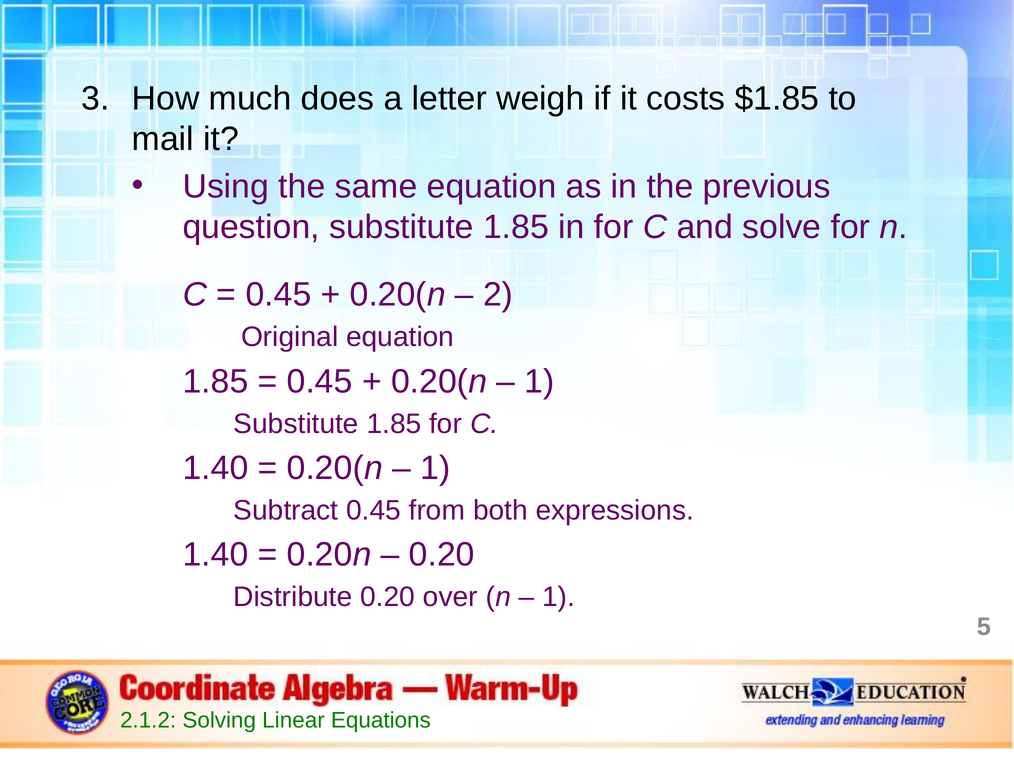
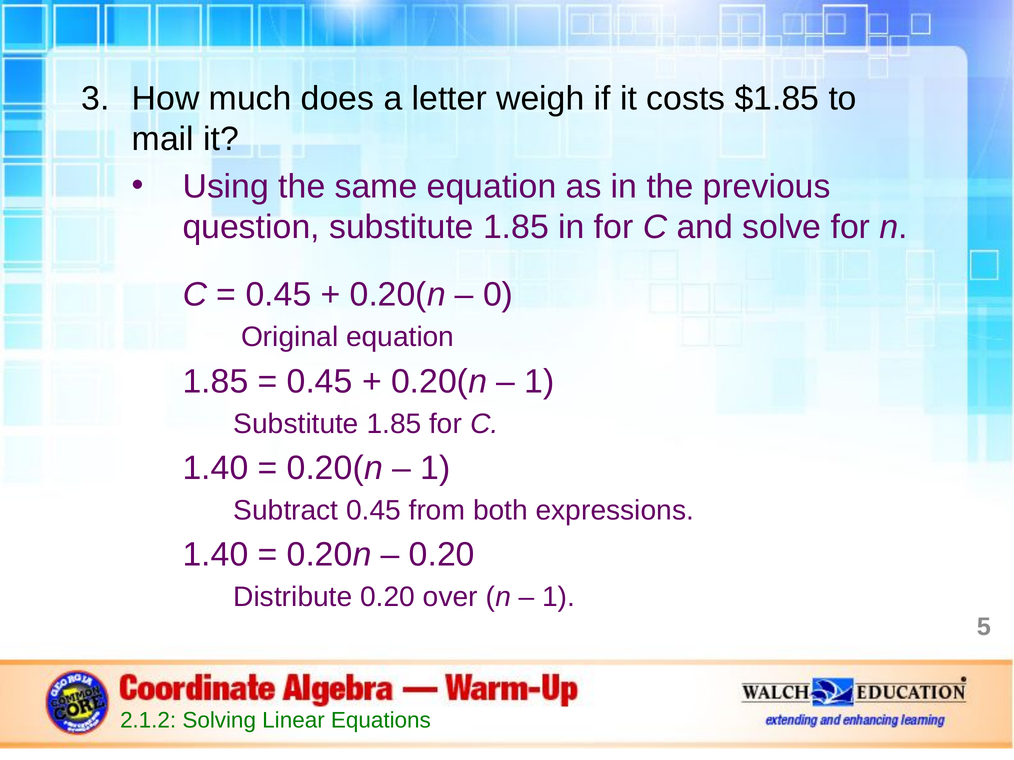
2: 2 -> 0
